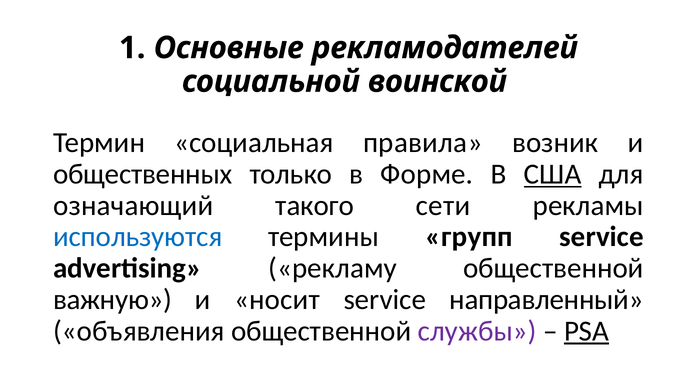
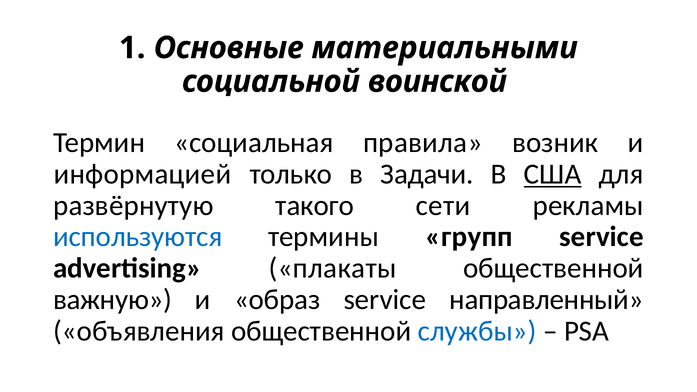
рекламодателей: рекламодателей -> материальными
общественных: общественных -> информацией
Форме: Форме -> Задачи
означающий: означающий -> развёрнутую
рeклaмy: рeклaмy -> плакаты
носит: носит -> образ
службы colour: purple -> blue
PSA underline: present -> none
